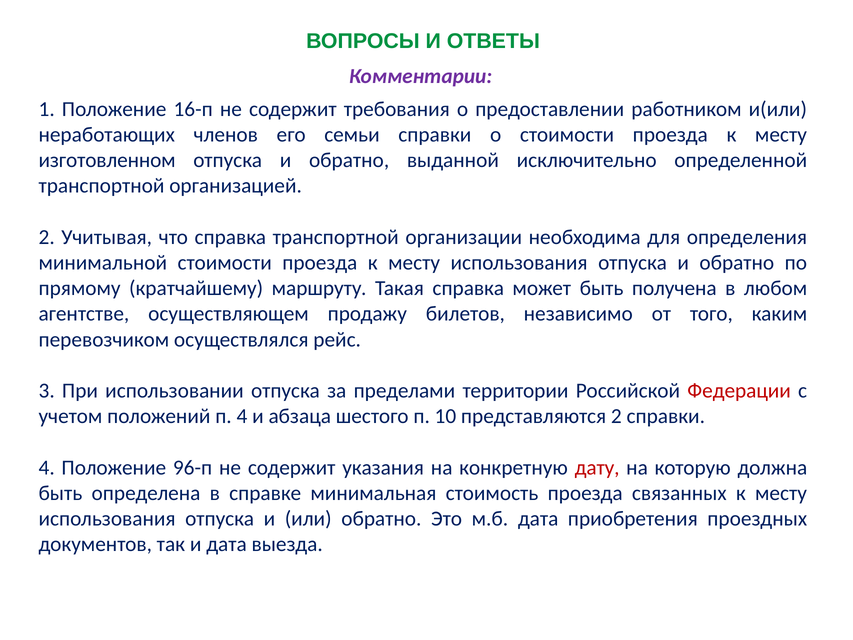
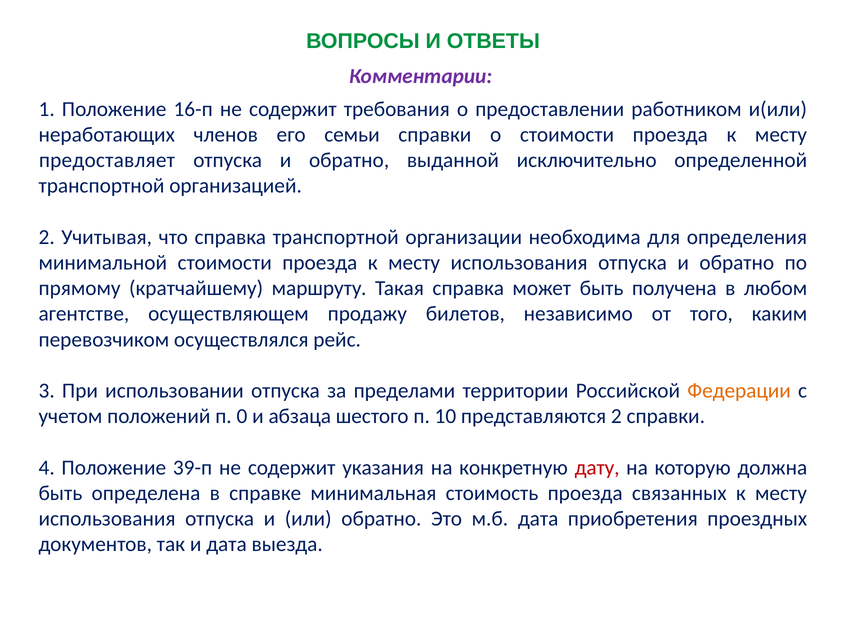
изготовленном: изготовленном -> предоставляет
Федерации colour: red -> orange
п 4: 4 -> 0
96-п: 96-п -> 39-п
